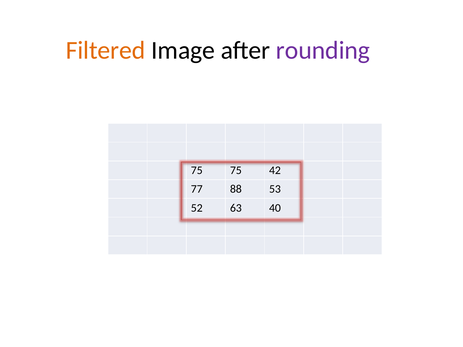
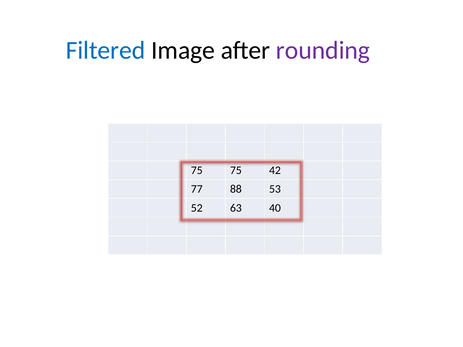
Filtered colour: orange -> blue
